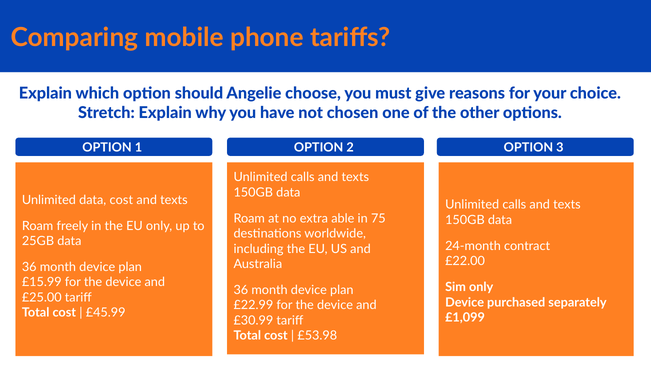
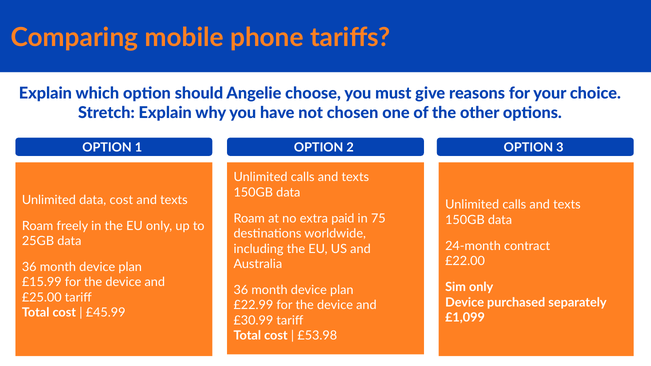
able: able -> paid
